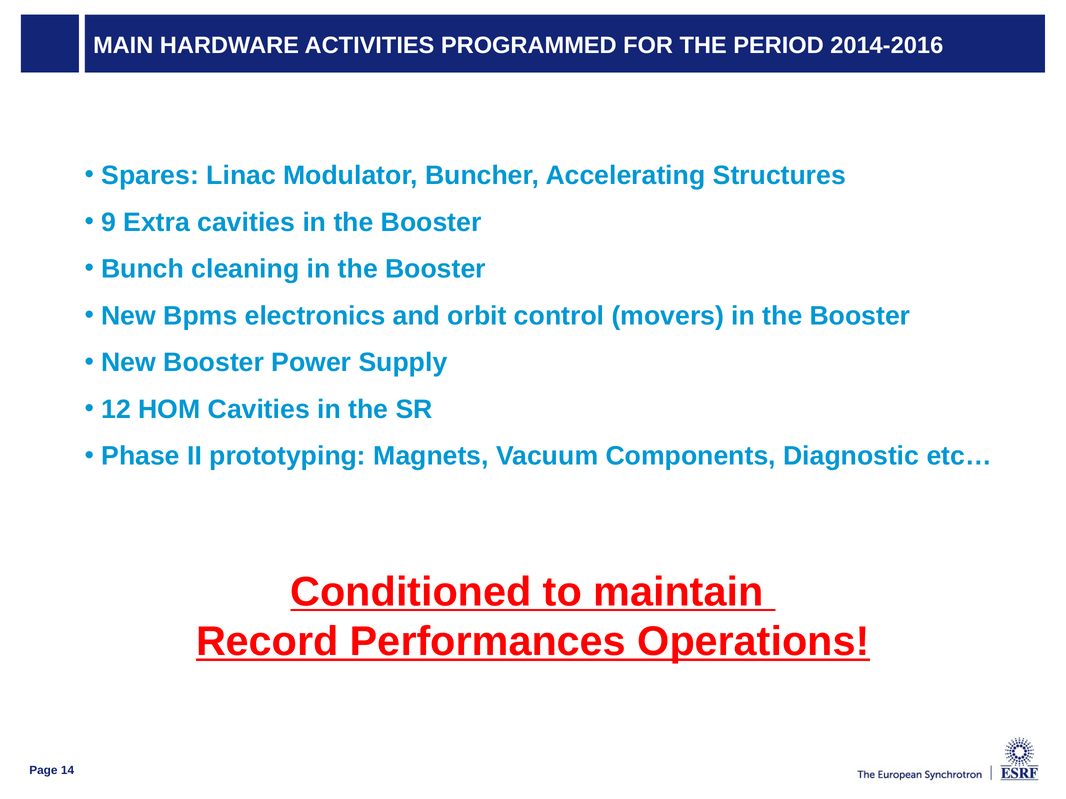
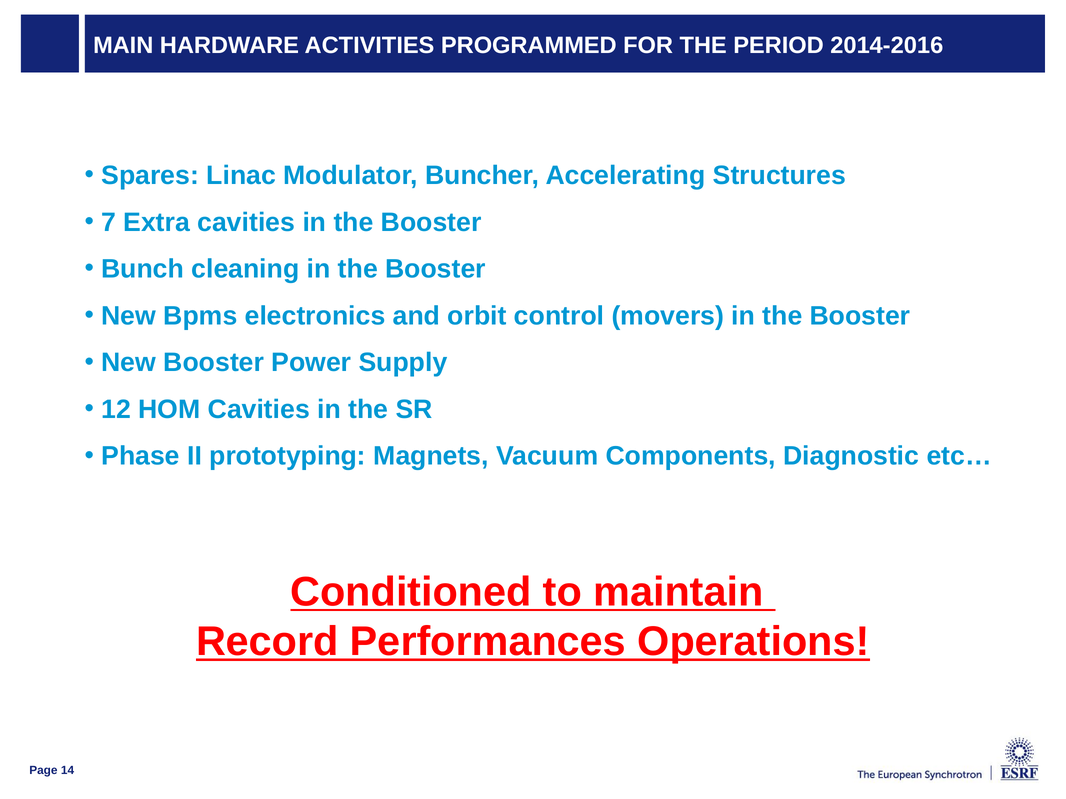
9: 9 -> 7
